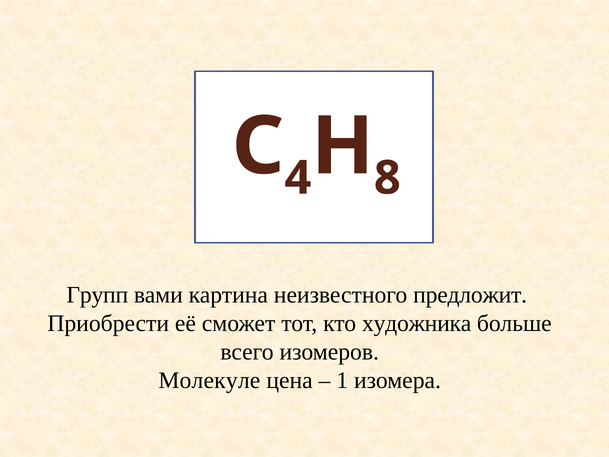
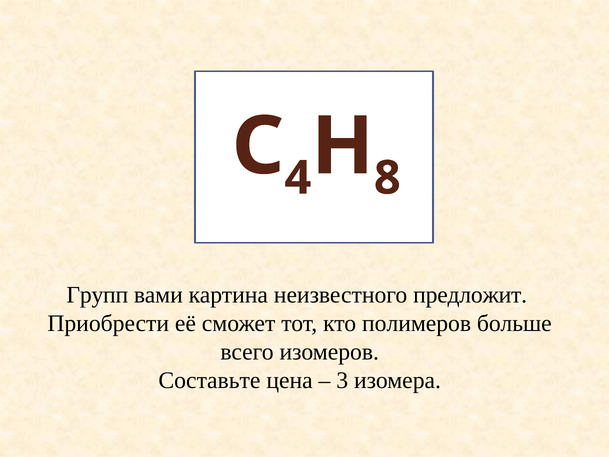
художника: художника -> полимеров
Молекуле: Молекуле -> Составьте
1: 1 -> 3
